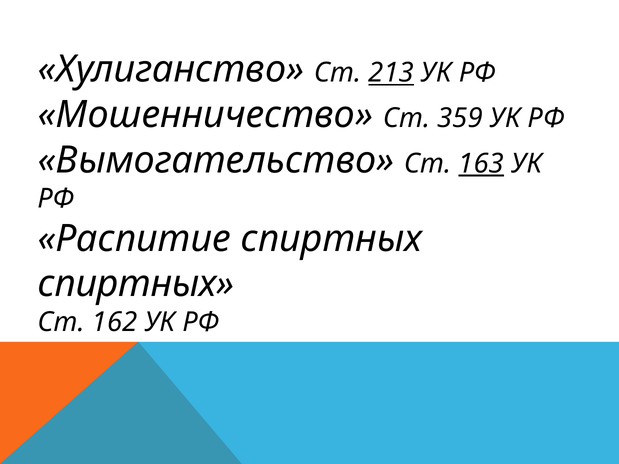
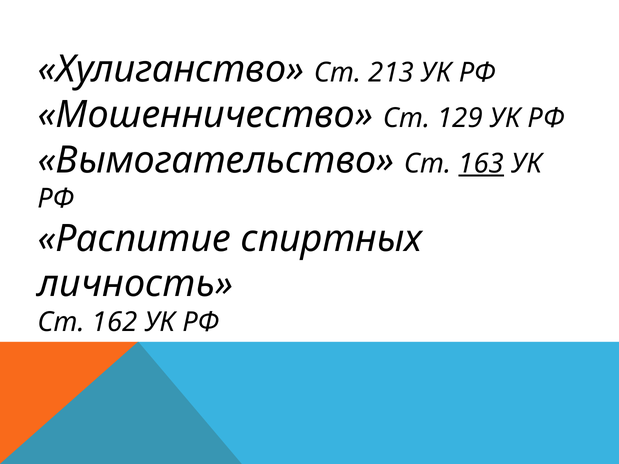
213 underline: present -> none
359: 359 -> 129
спиртных at (136, 284): спиртных -> личность
